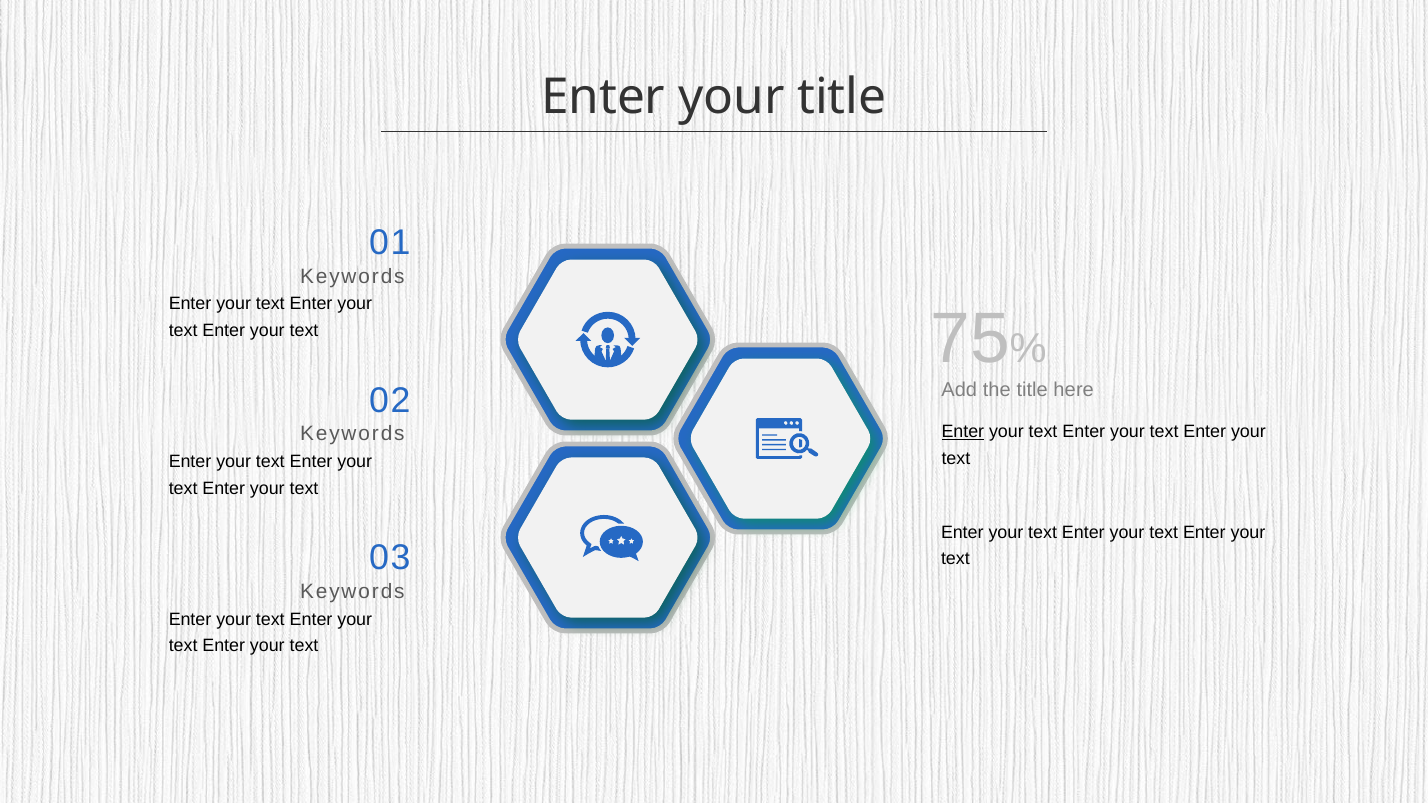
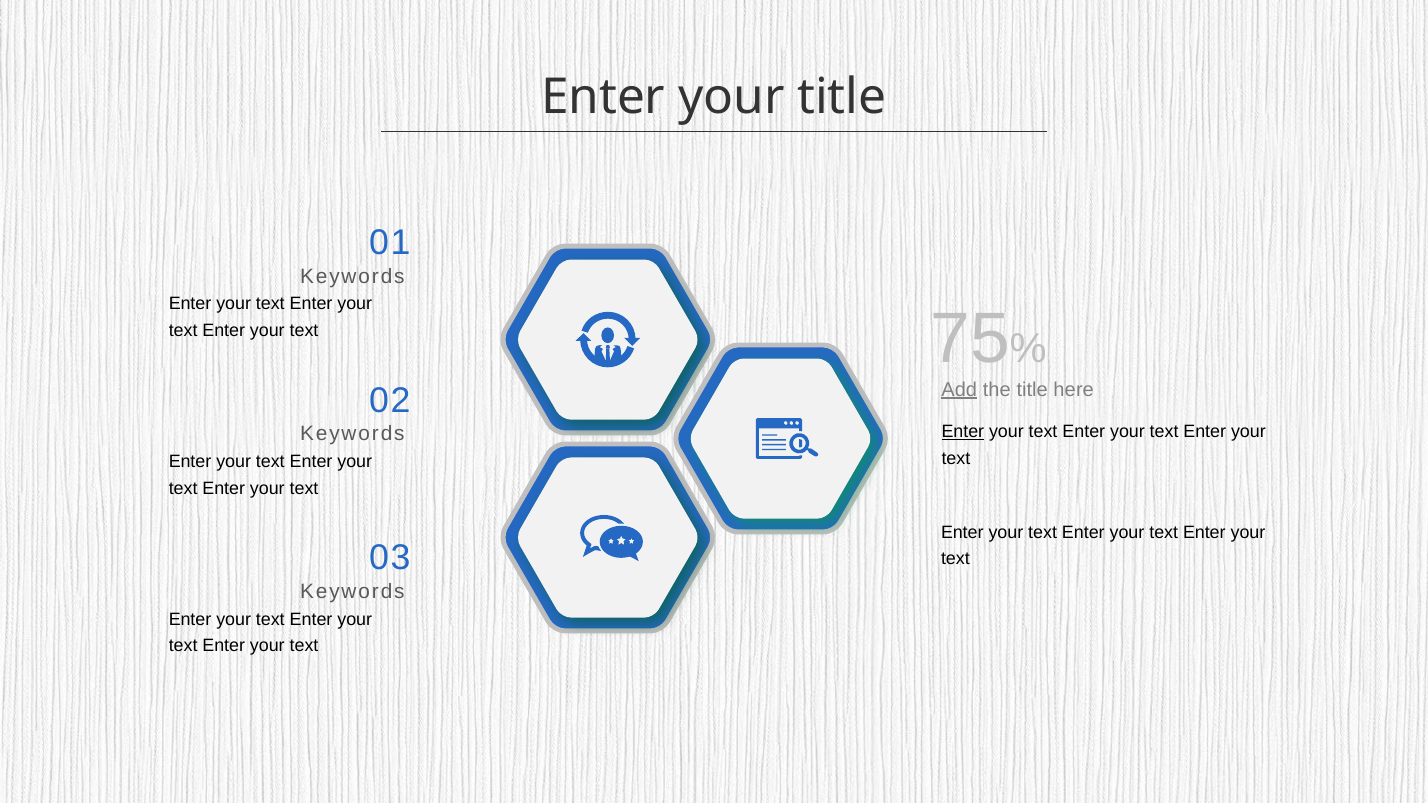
Add underline: none -> present
